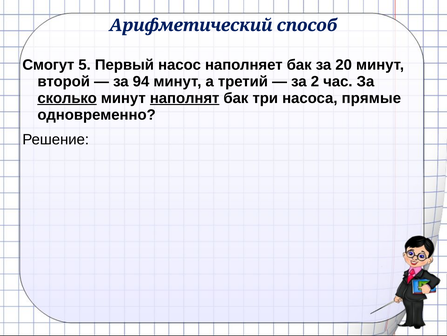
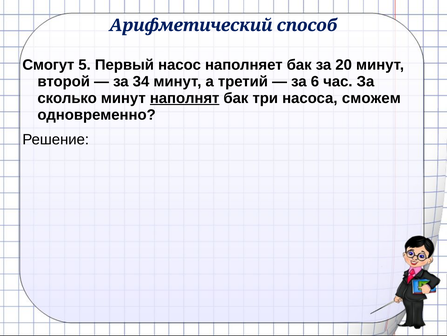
94: 94 -> 34
2: 2 -> 6
сколько underline: present -> none
прямые: прямые -> сможем
